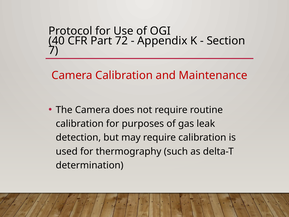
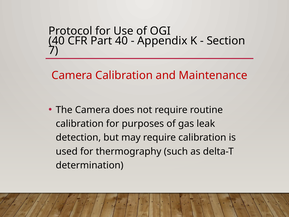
Part 72: 72 -> 40
